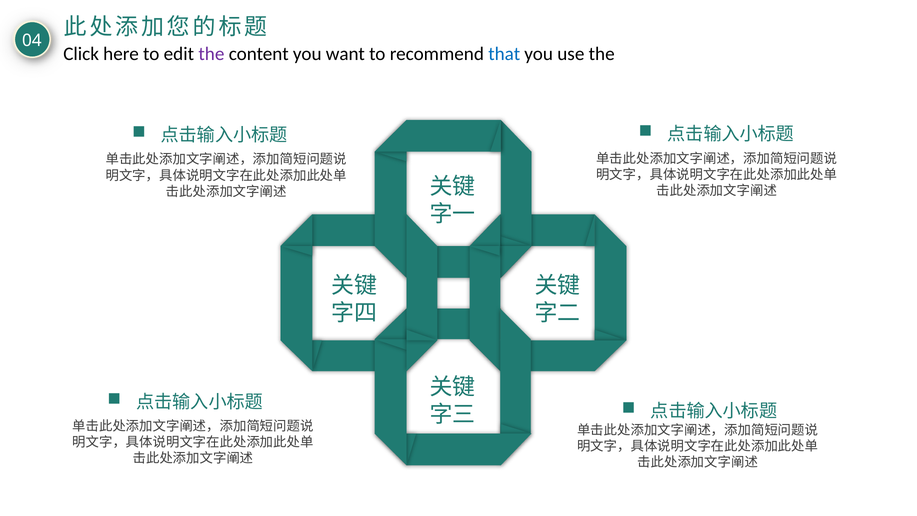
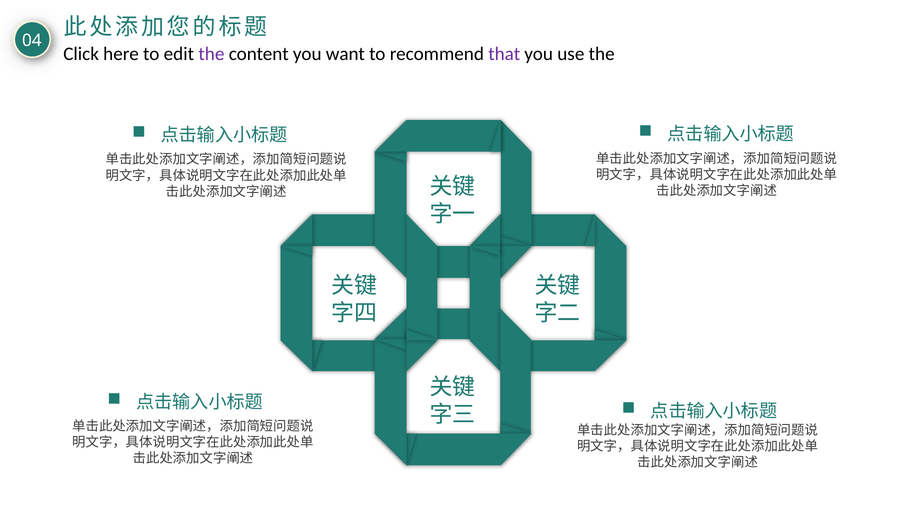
that colour: blue -> purple
